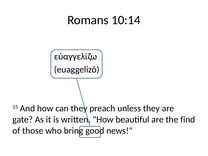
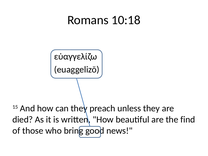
10:14: 10:14 -> 10:18
gate: gate -> died
